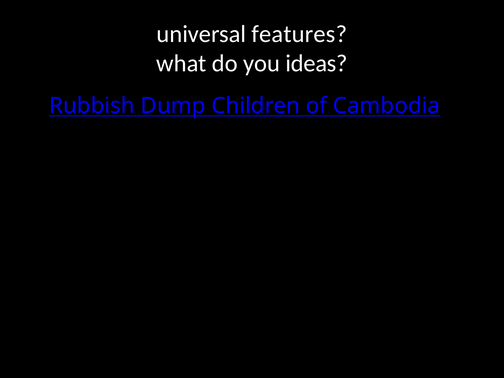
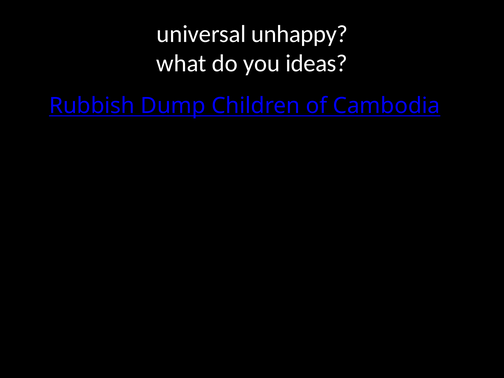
features: features -> unhappy
